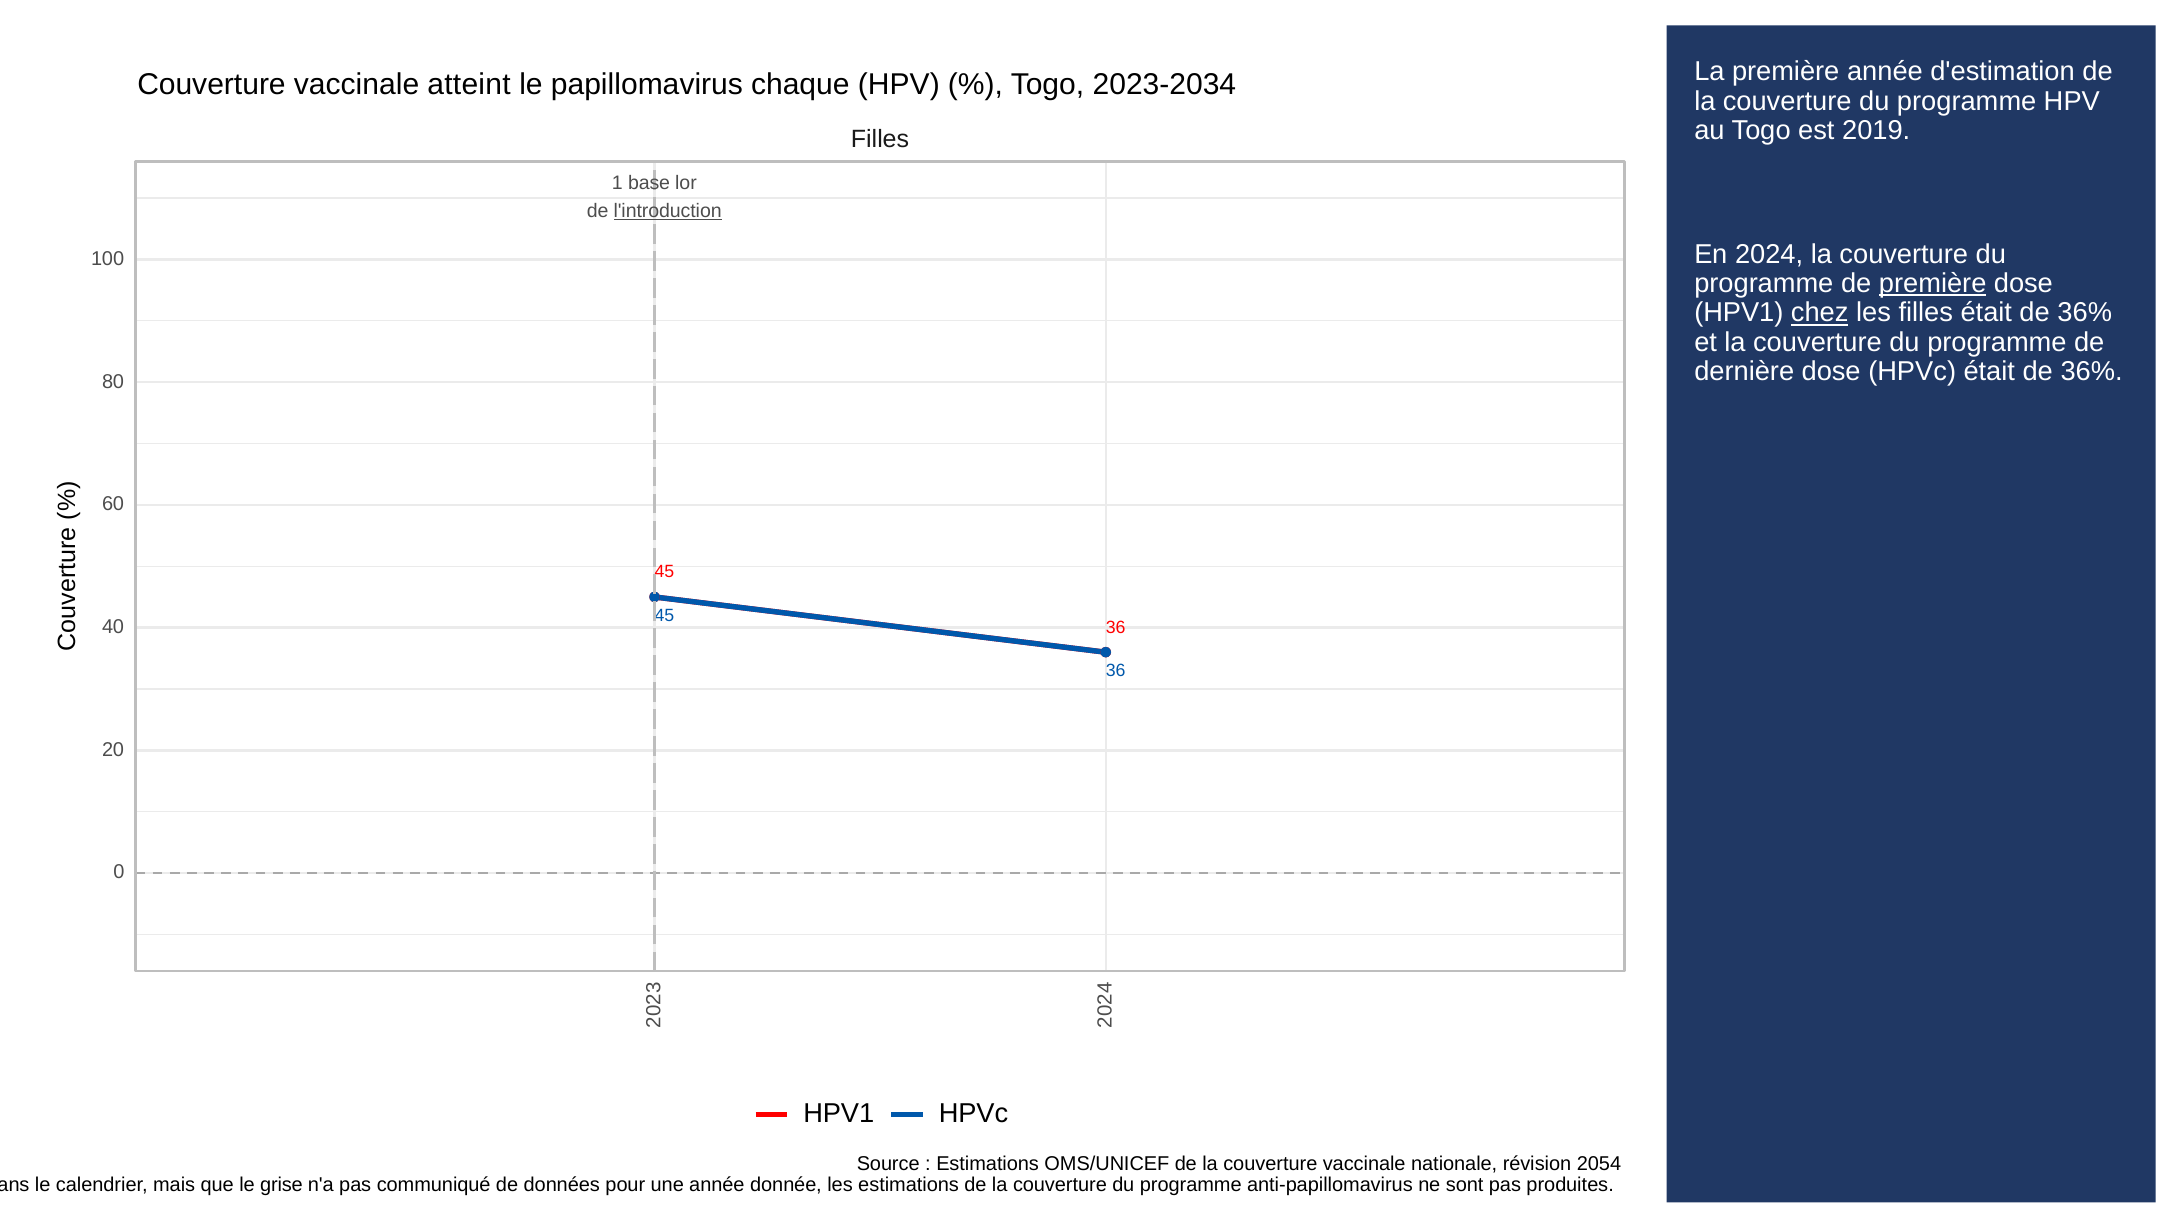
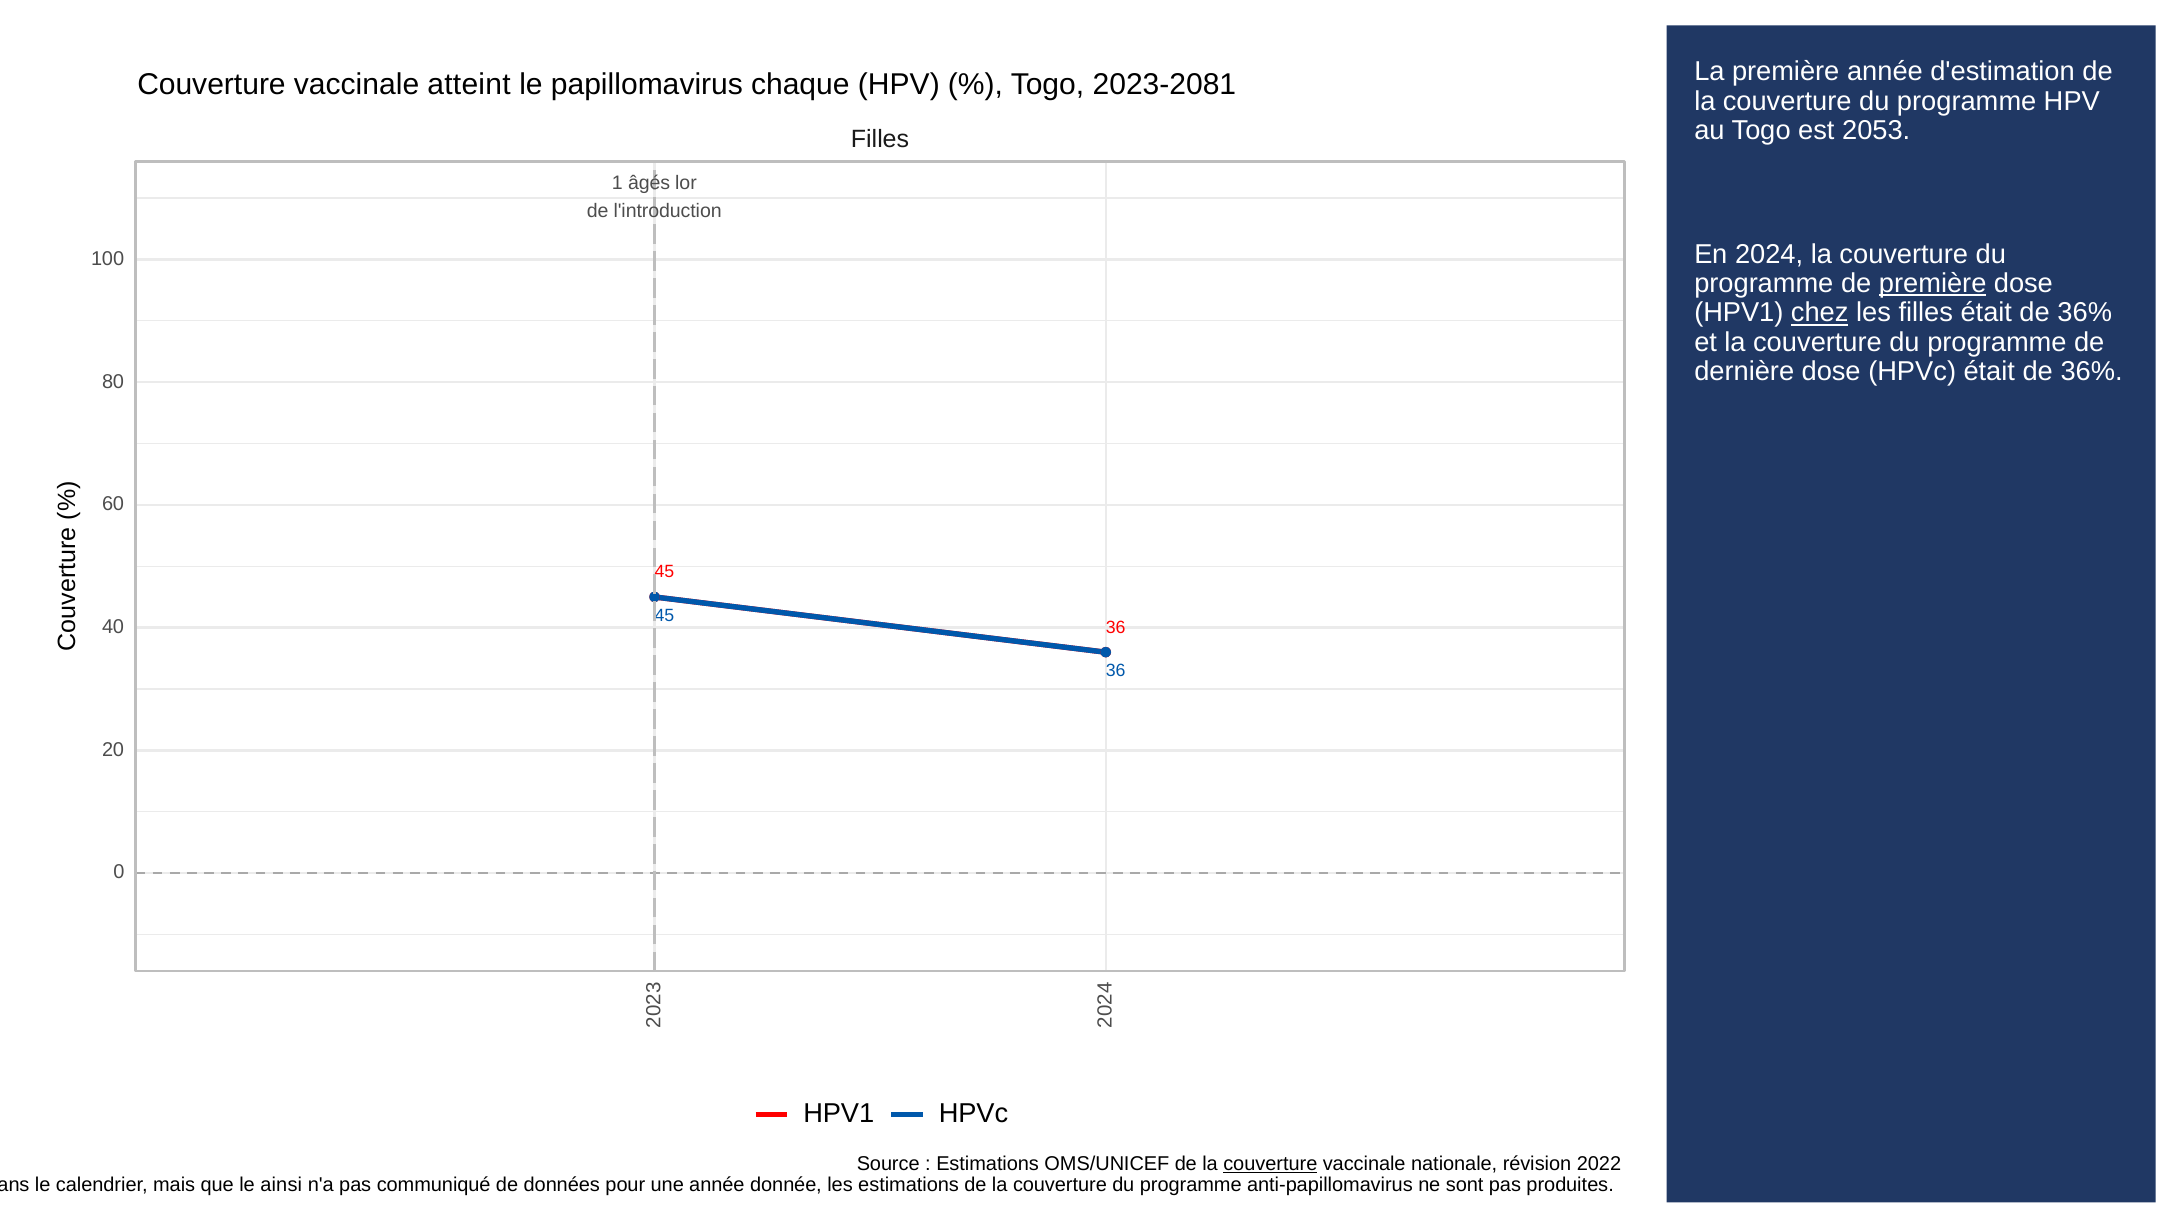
2023-2034: 2023-2034 -> 2023-2081
2019: 2019 -> 2053
base: base -> âgés
l'introduction underline: present -> none
couverture at (1270, 1164) underline: none -> present
2054: 2054 -> 2022
grise: grise -> ainsi
